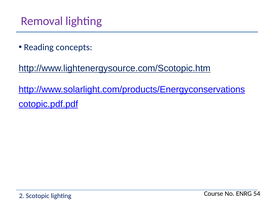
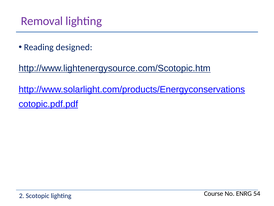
concepts: concepts -> designed
